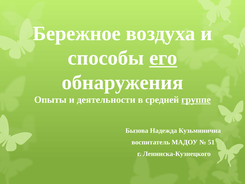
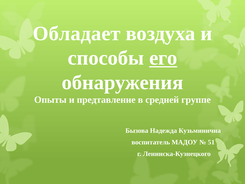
Бережное: Бережное -> Обладает
деятельности: деятельности -> предтавление
группе underline: present -> none
